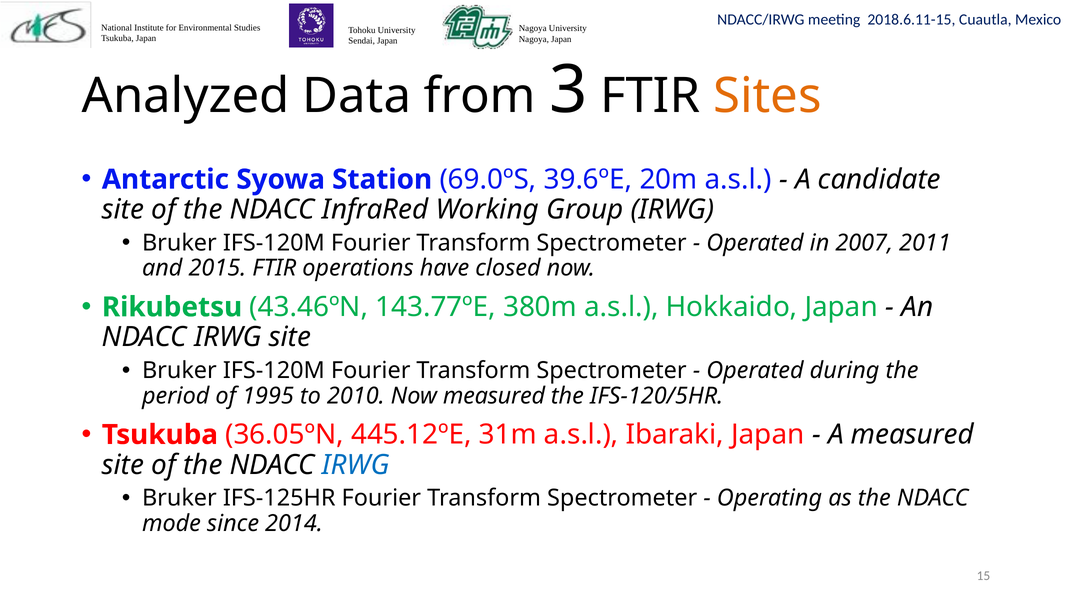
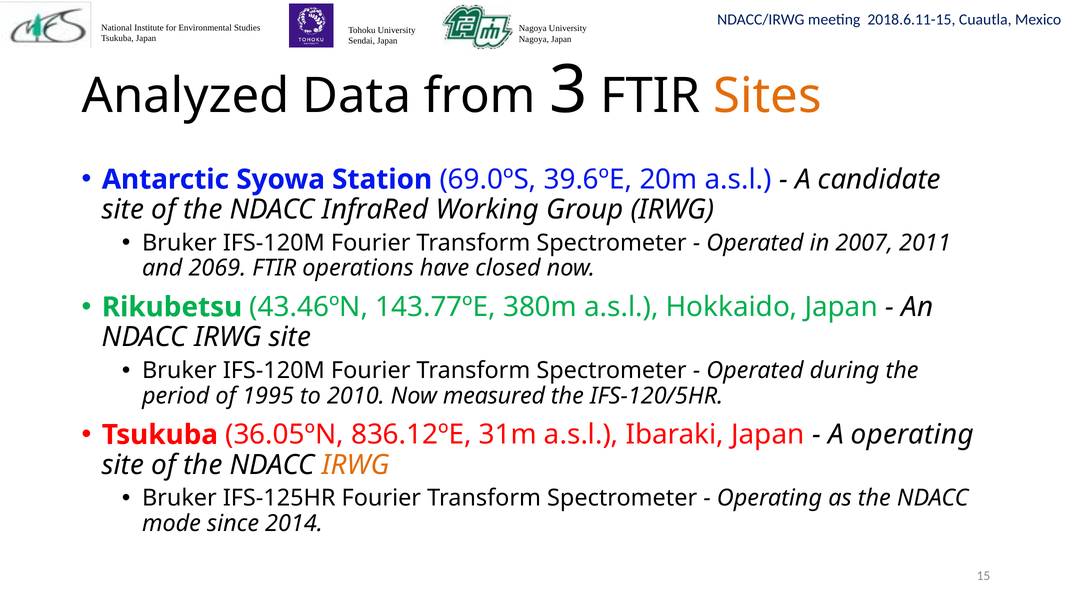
2015: 2015 -> 2069
445.12ºE: 445.12ºE -> 836.12ºE
A measured: measured -> operating
IRWG at (356, 465) colour: blue -> orange
